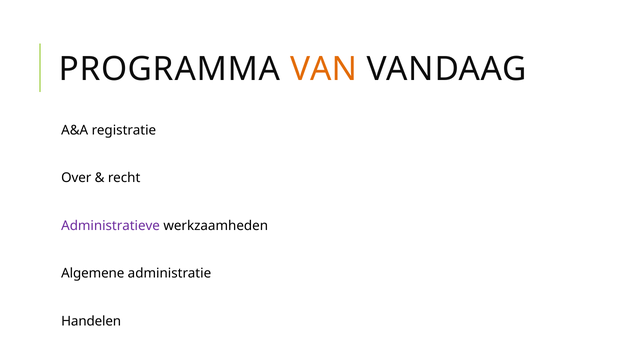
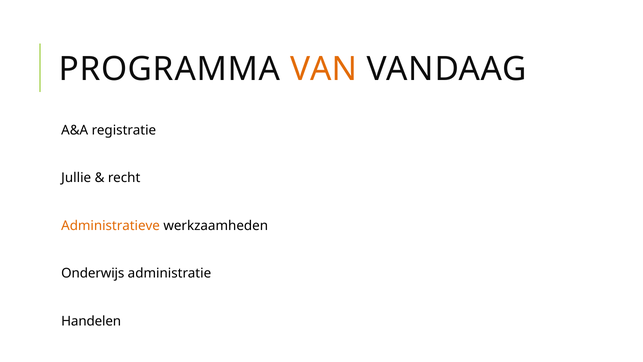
Over: Over -> Jullie
Administratieve colour: purple -> orange
Algemene: Algemene -> Onderwijs
